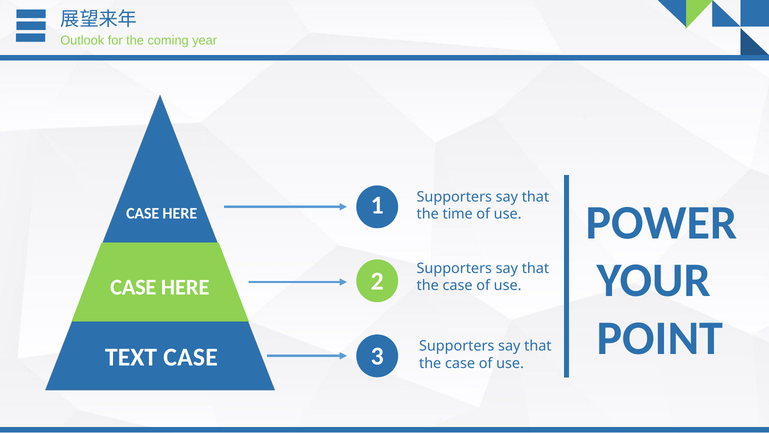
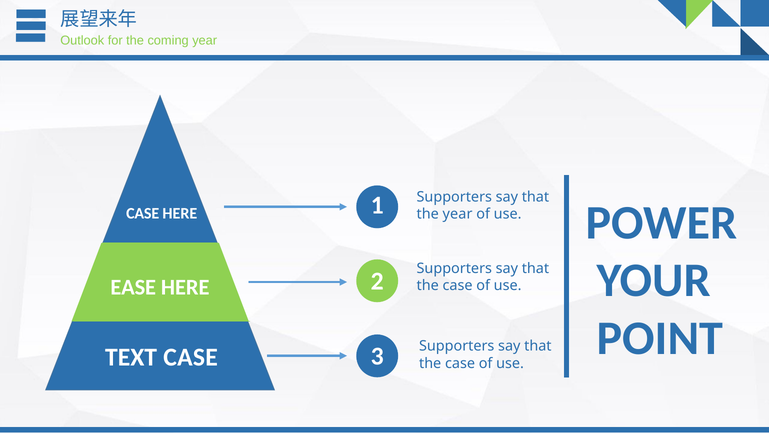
the time: time -> year
CASE at (133, 287): CASE -> EASE
